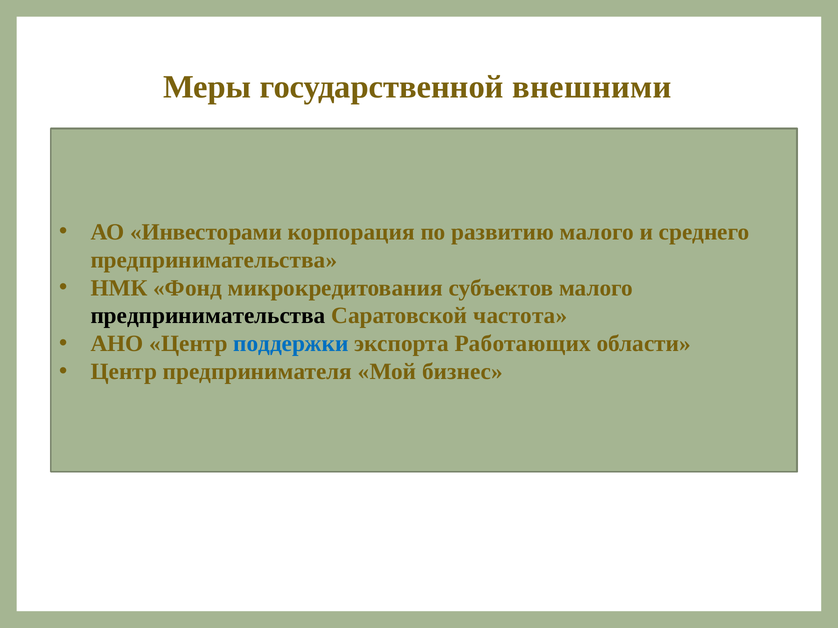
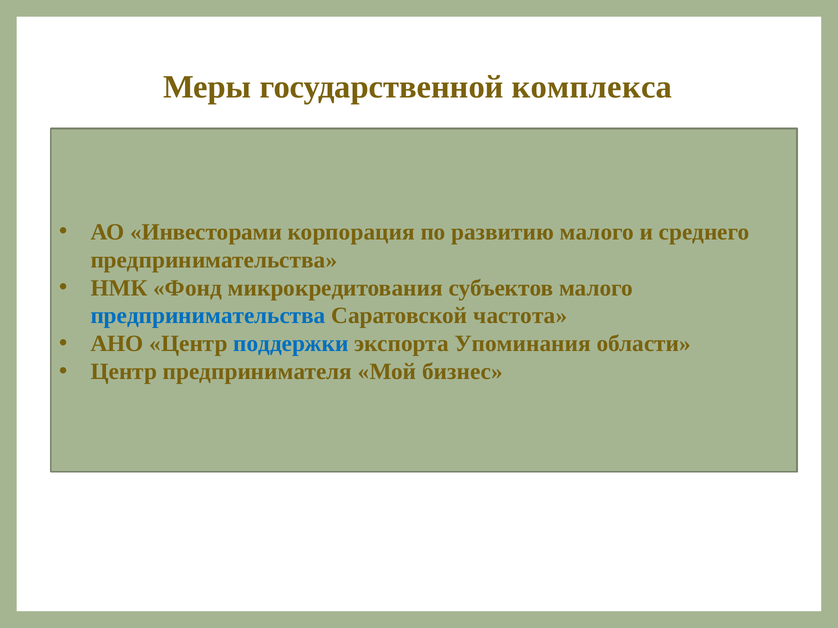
внешними: внешними -> комплекса
предпринимательства at (208, 316) colour: black -> blue
Работающих: Работающих -> Упоминания
